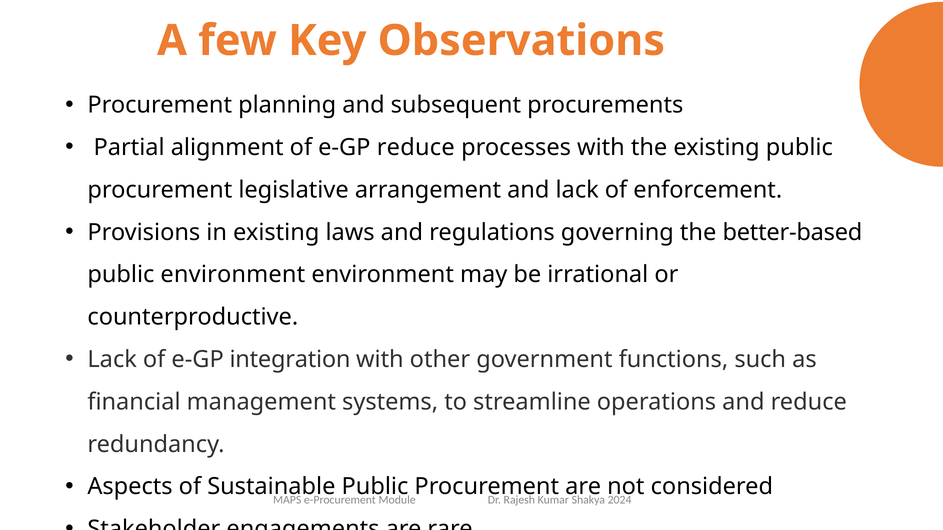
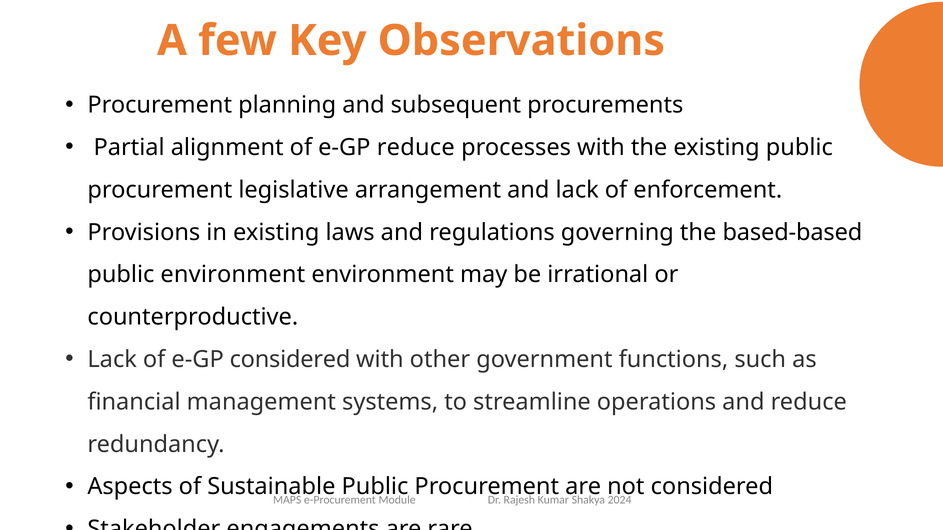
better-based: better-based -> based-based
e-GP integration: integration -> considered
